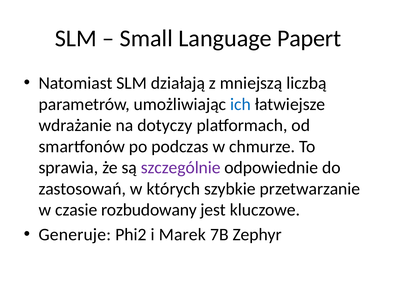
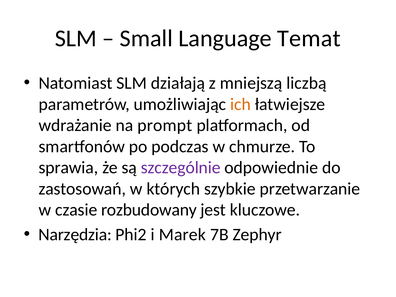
Papert: Papert -> Temat
ich colour: blue -> orange
dotyczy: dotyczy -> prompt
Generuje: Generuje -> Narzędzia
